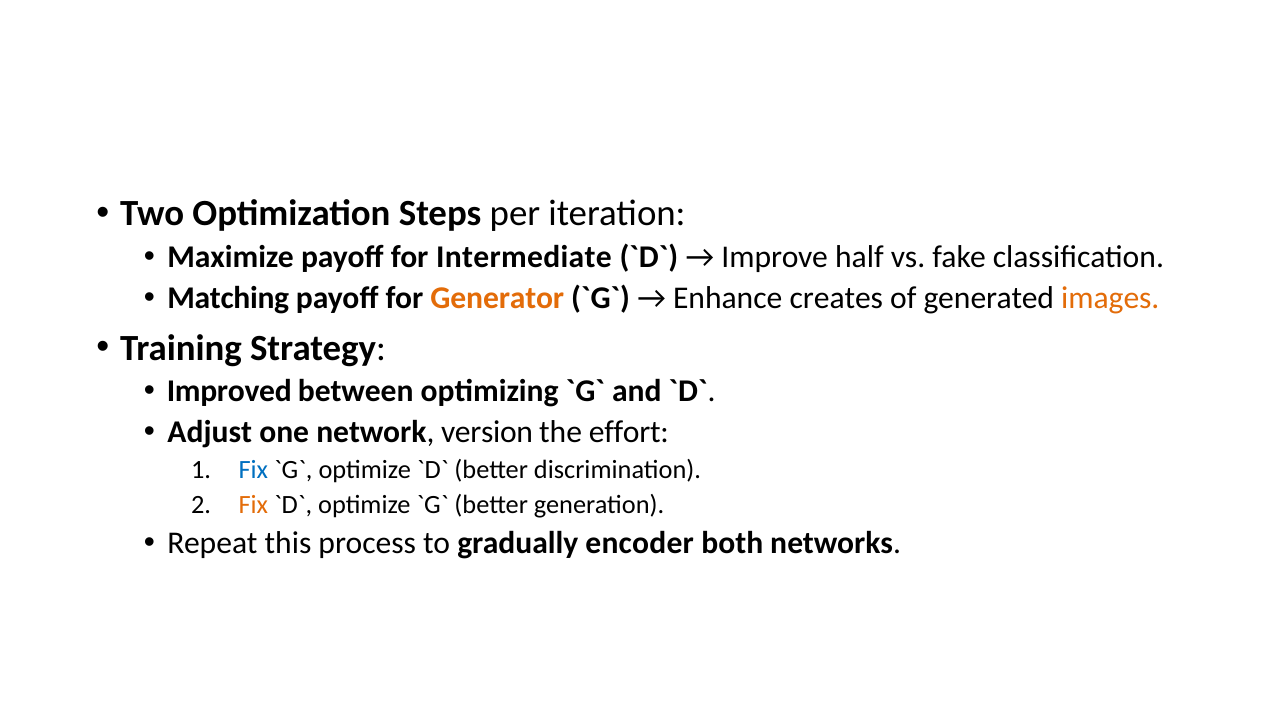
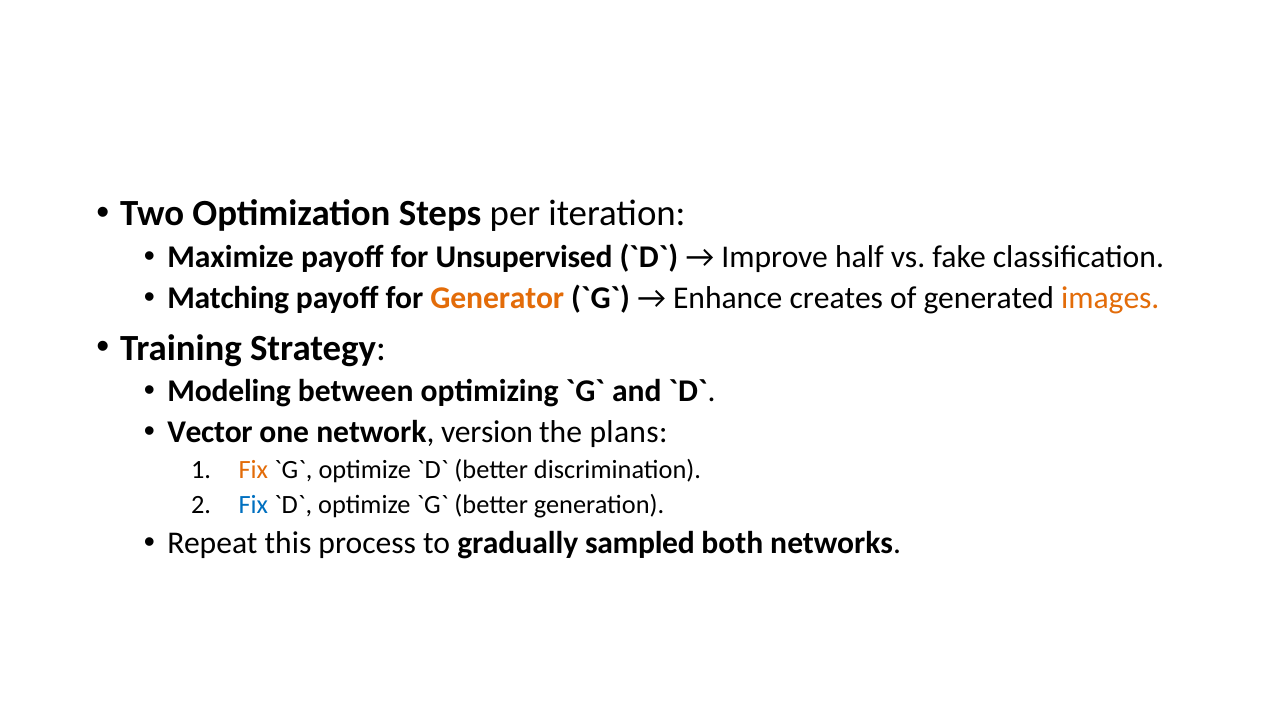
Intermediate: Intermediate -> Unsupervised
Improved: Improved -> Modeling
Adjust: Adjust -> Vector
effort: effort -> plans
Fix at (253, 470) colour: blue -> orange
Fix at (253, 505) colour: orange -> blue
encoder: encoder -> sampled
